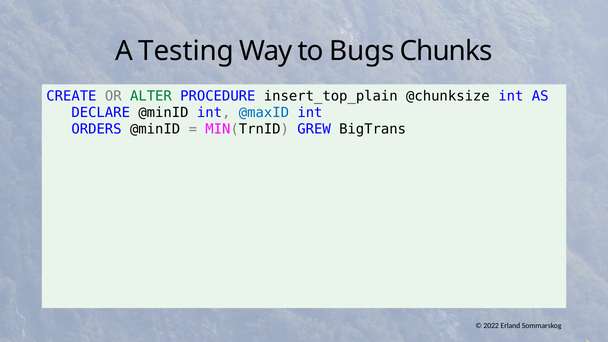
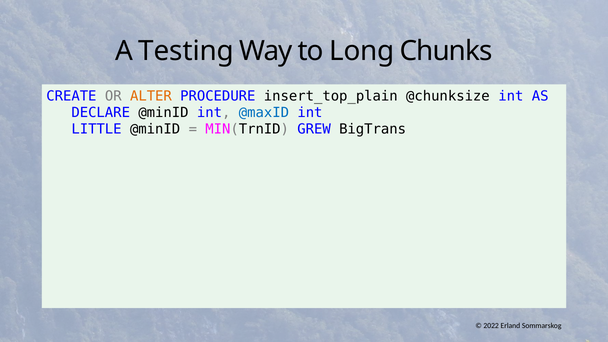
Bugs: Bugs -> Long
ALTER colour: green -> orange
ORDERS: ORDERS -> LITTLE
